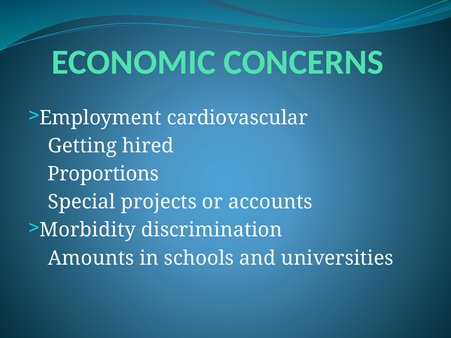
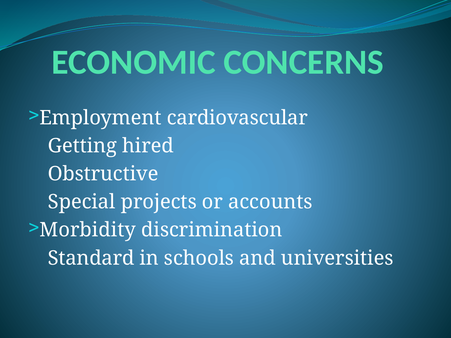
Proportions: Proportions -> Obstructive
Amounts: Amounts -> Standard
